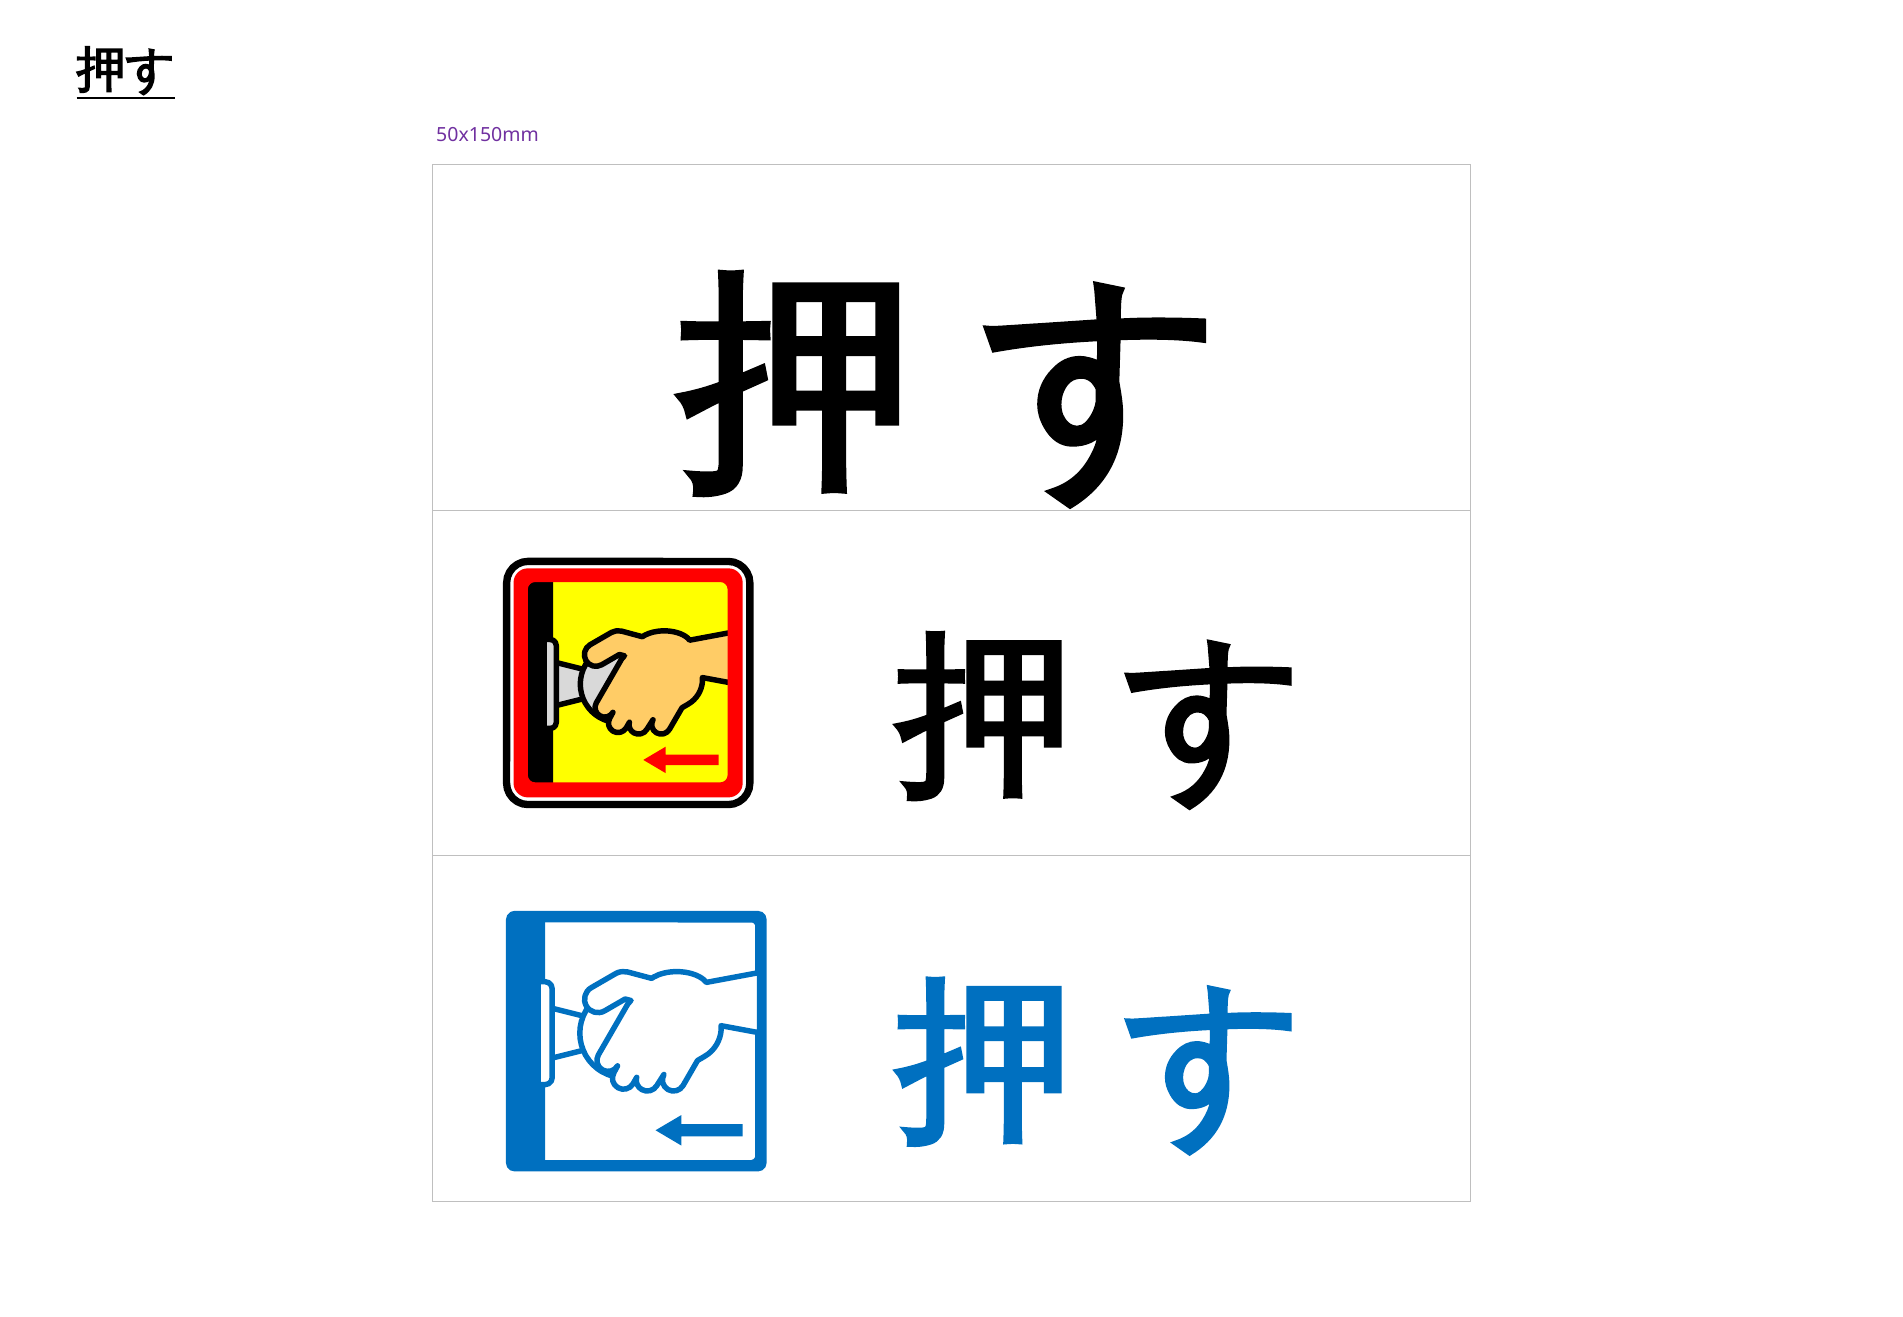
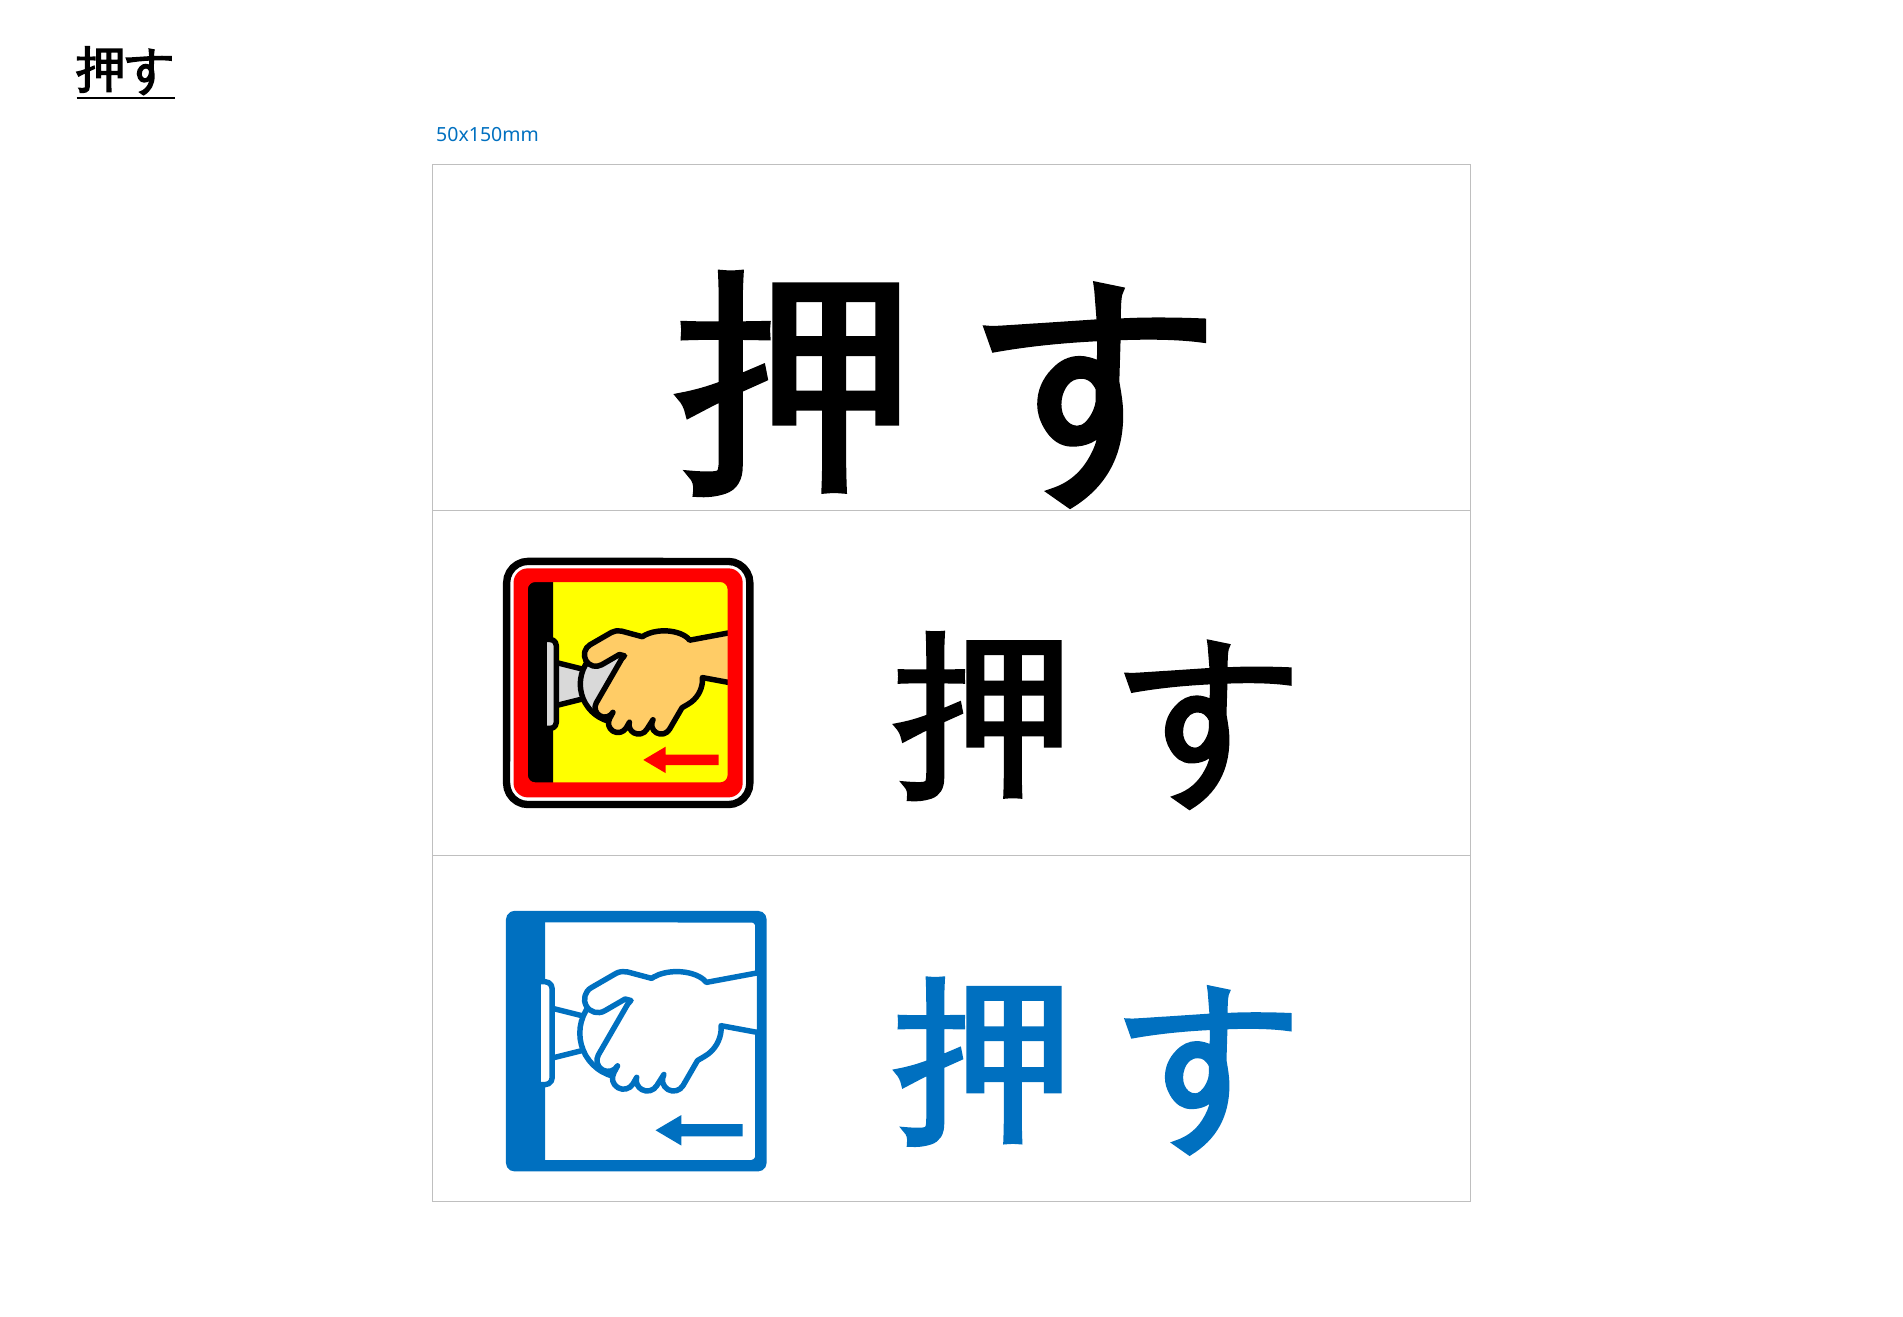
50x150mm colour: purple -> blue
